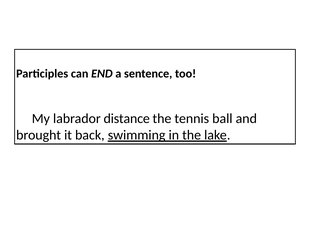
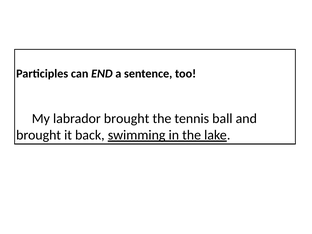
labrador distance: distance -> brought
